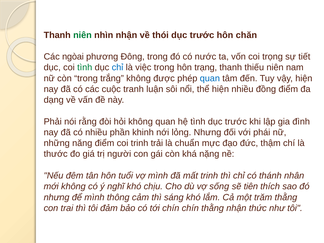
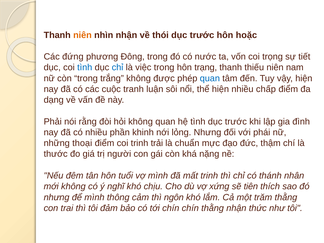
niên at (82, 35) colour: green -> orange
chăn: chăn -> hoặc
ngòai: ngòai -> đứng
tình at (85, 67) colour: green -> blue
đồng: đồng -> chấp
năng: năng -> thoại
sống: sống -> xứng
sáng: sáng -> ngôn
